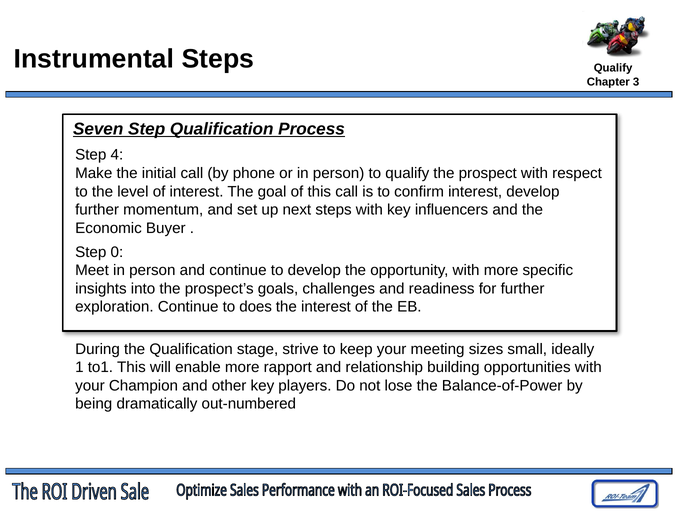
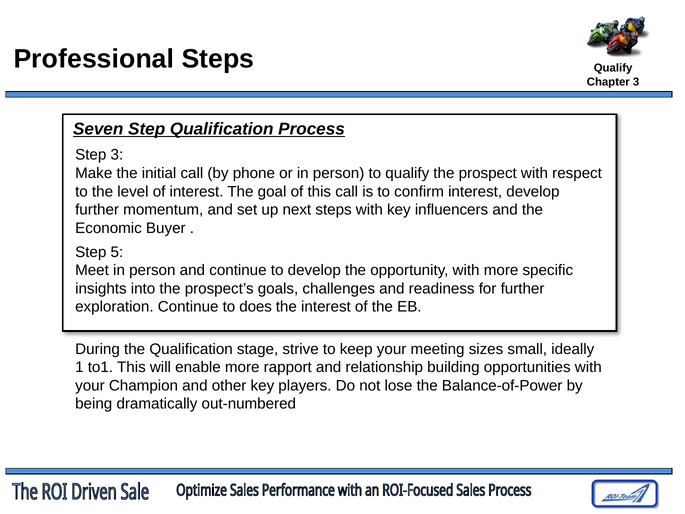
Instrumental: Instrumental -> Professional
Step 4: 4 -> 3
0: 0 -> 5
